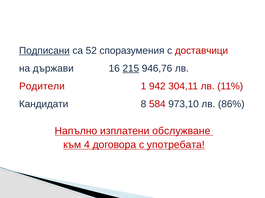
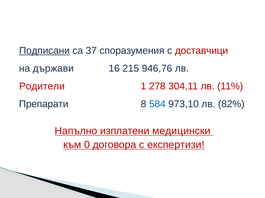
52: 52 -> 37
215 underline: present -> none
942: 942 -> 278
Кандидати: Кандидати -> Препарати
584 colour: red -> blue
86%: 86% -> 82%
обслужване: обслужване -> медицински
4: 4 -> 0
употребата: употребата -> експертизи
